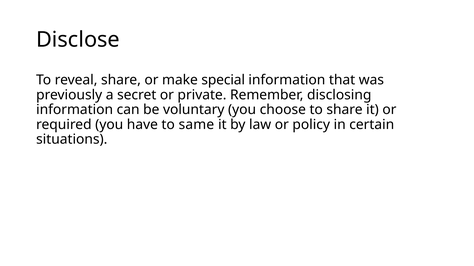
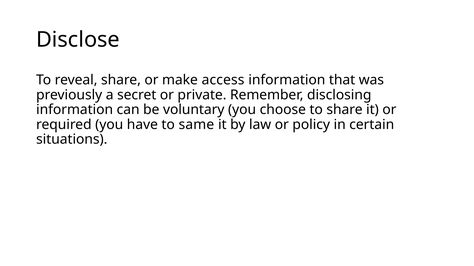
special: special -> access
